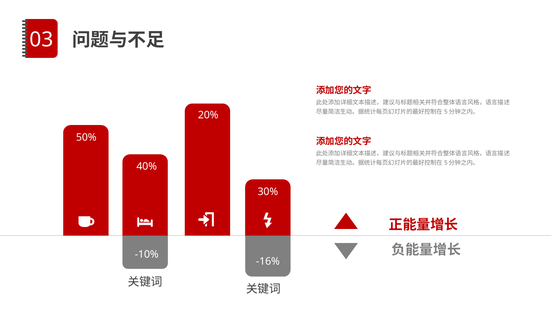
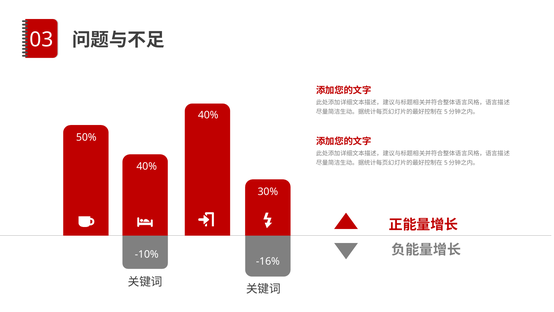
20% at (208, 115): 20% -> 40%
